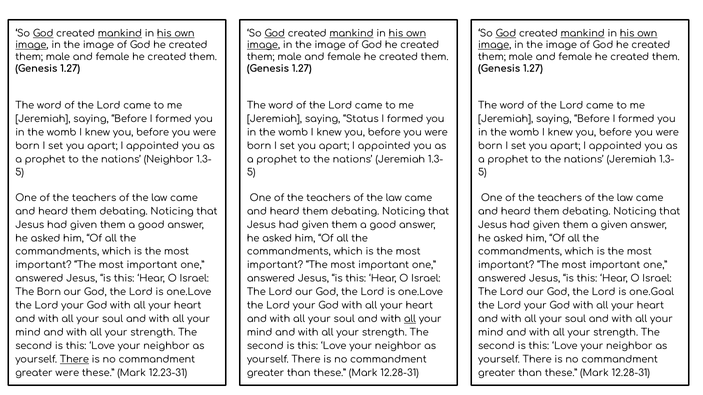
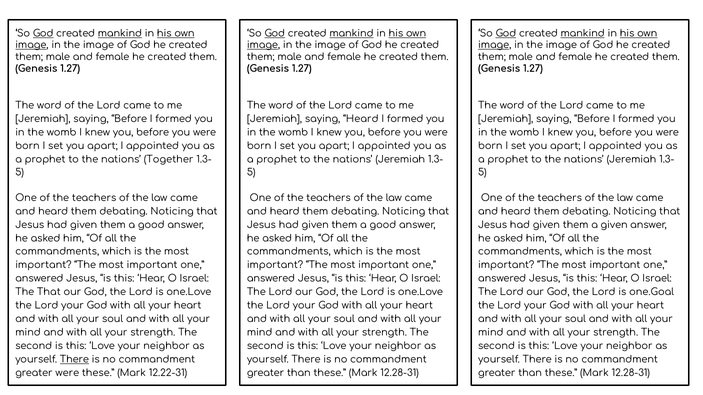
saying Status: Status -> Heard
nations Neighbor: Neighbor -> Together
The Born: Born -> That
all at (410, 319) underline: present -> none
12.23-31: 12.23-31 -> 12.22-31
